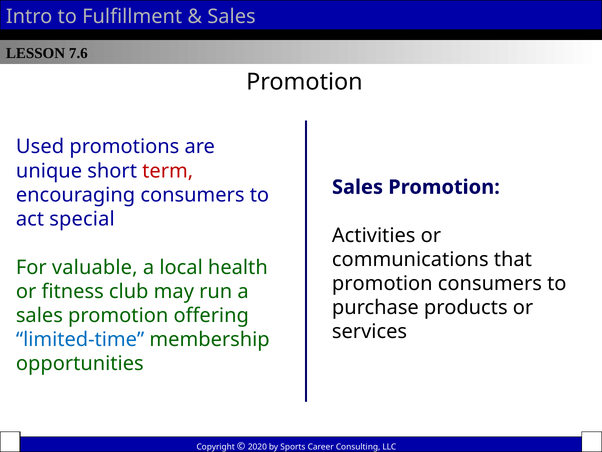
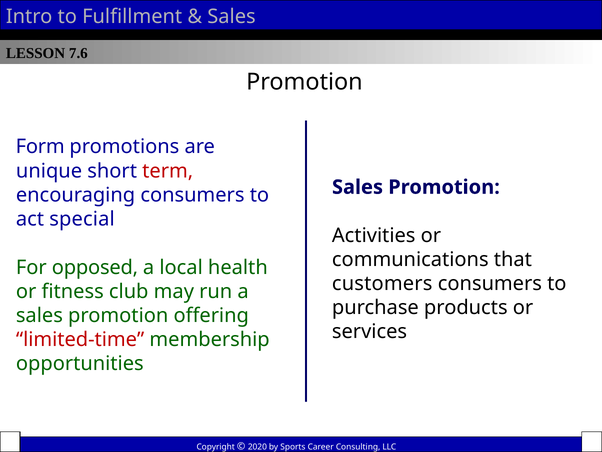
Used: Used -> Form
valuable: valuable -> opposed
promotion at (382, 283): promotion -> customers
limited-time colour: blue -> red
